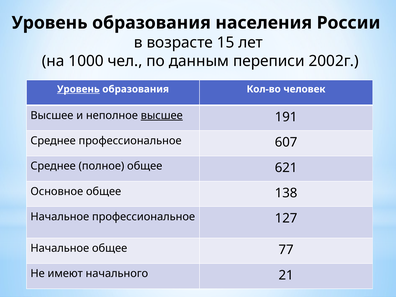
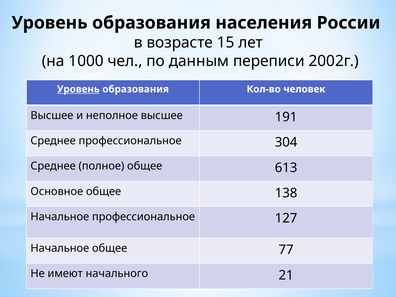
высшее at (162, 115) underline: present -> none
607: 607 -> 304
621: 621 -> 613
